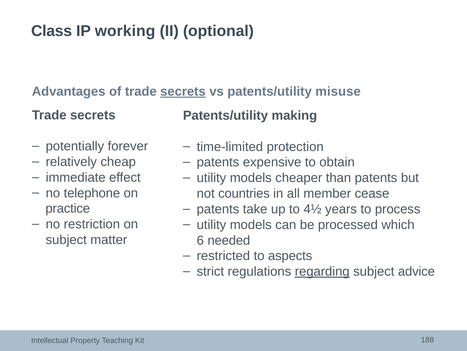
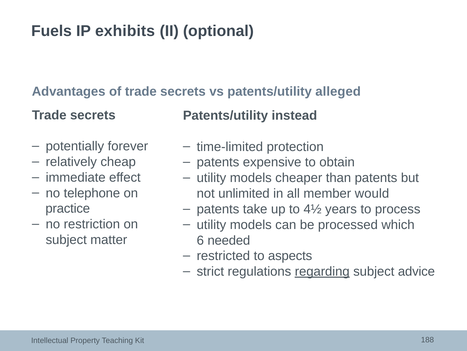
Class: Class -> Fuels
working: working -> exhibits
secrets at (183, 91) underline: present -> none
misuse: misuse -> alleged
making: making -> instead
countries: countries -> unlimited
cease: cease -> would
